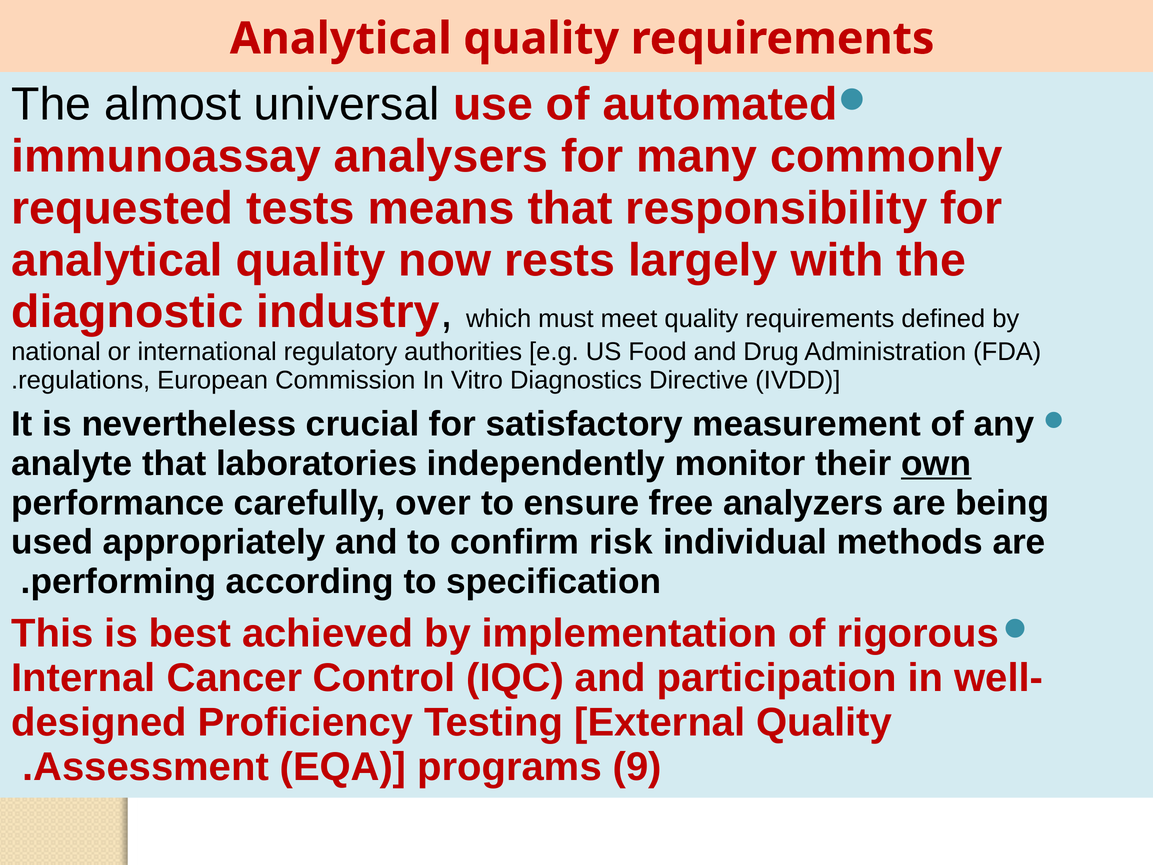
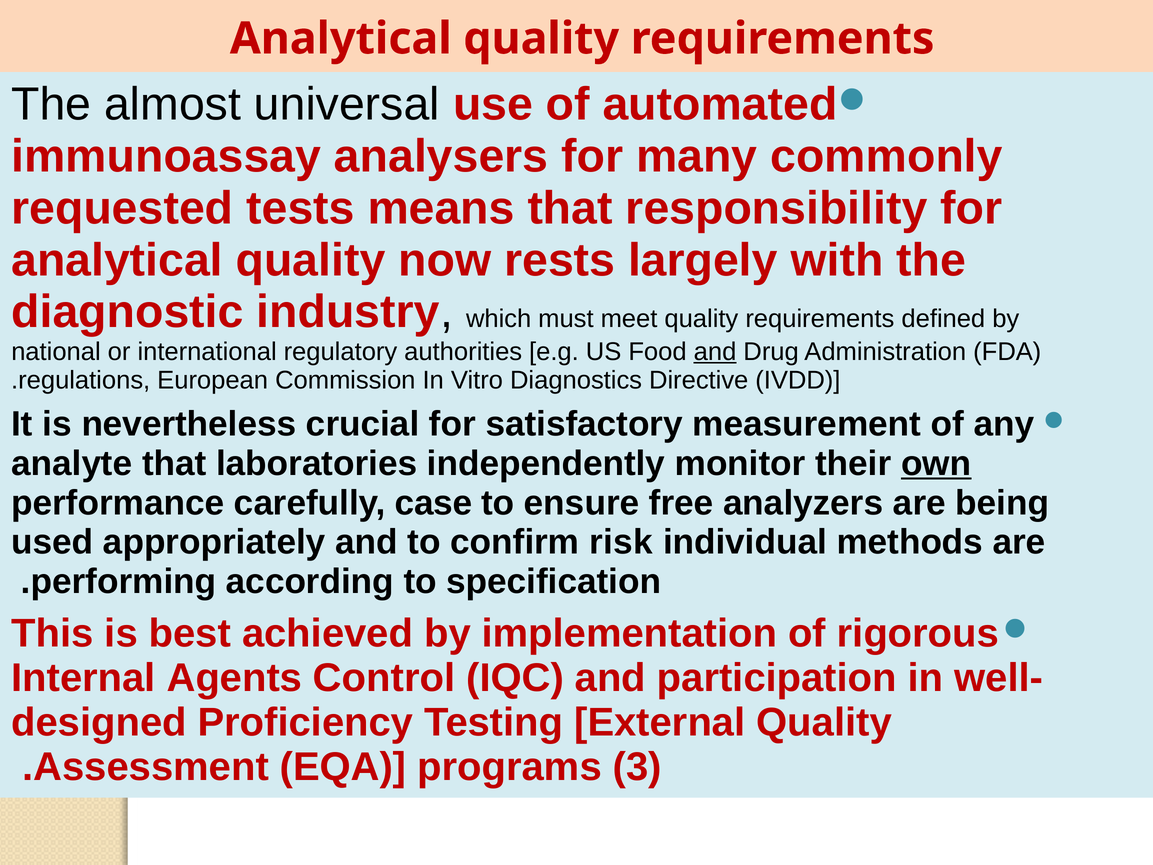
and at (715, 352) underline: none -> present
over: over -> case
Cancer: Cancer -> Agents
9: 9 -> 3
